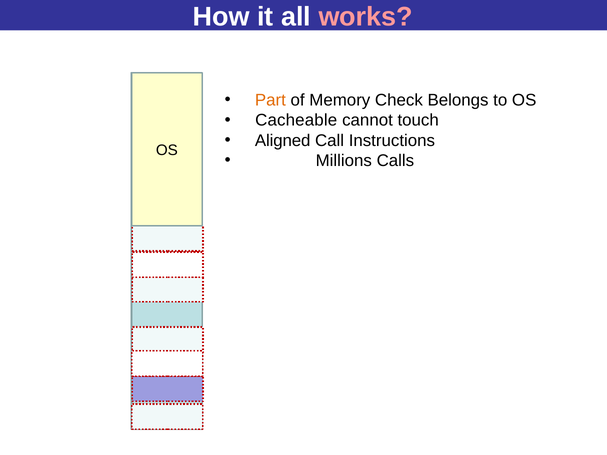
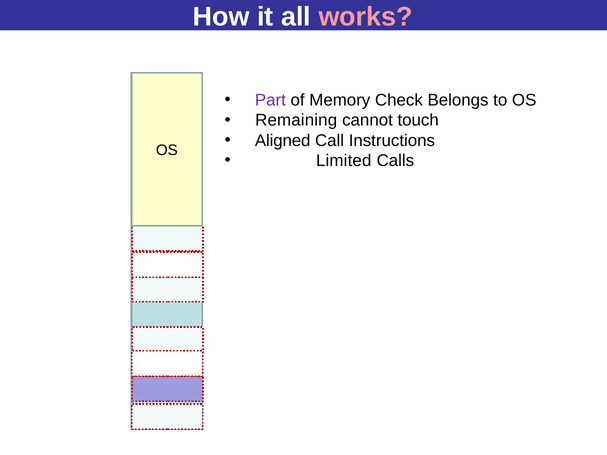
Part colour: orange -> purple
Cacheable: Cacheable -> Remaining
Millions: Millions -> Limited
